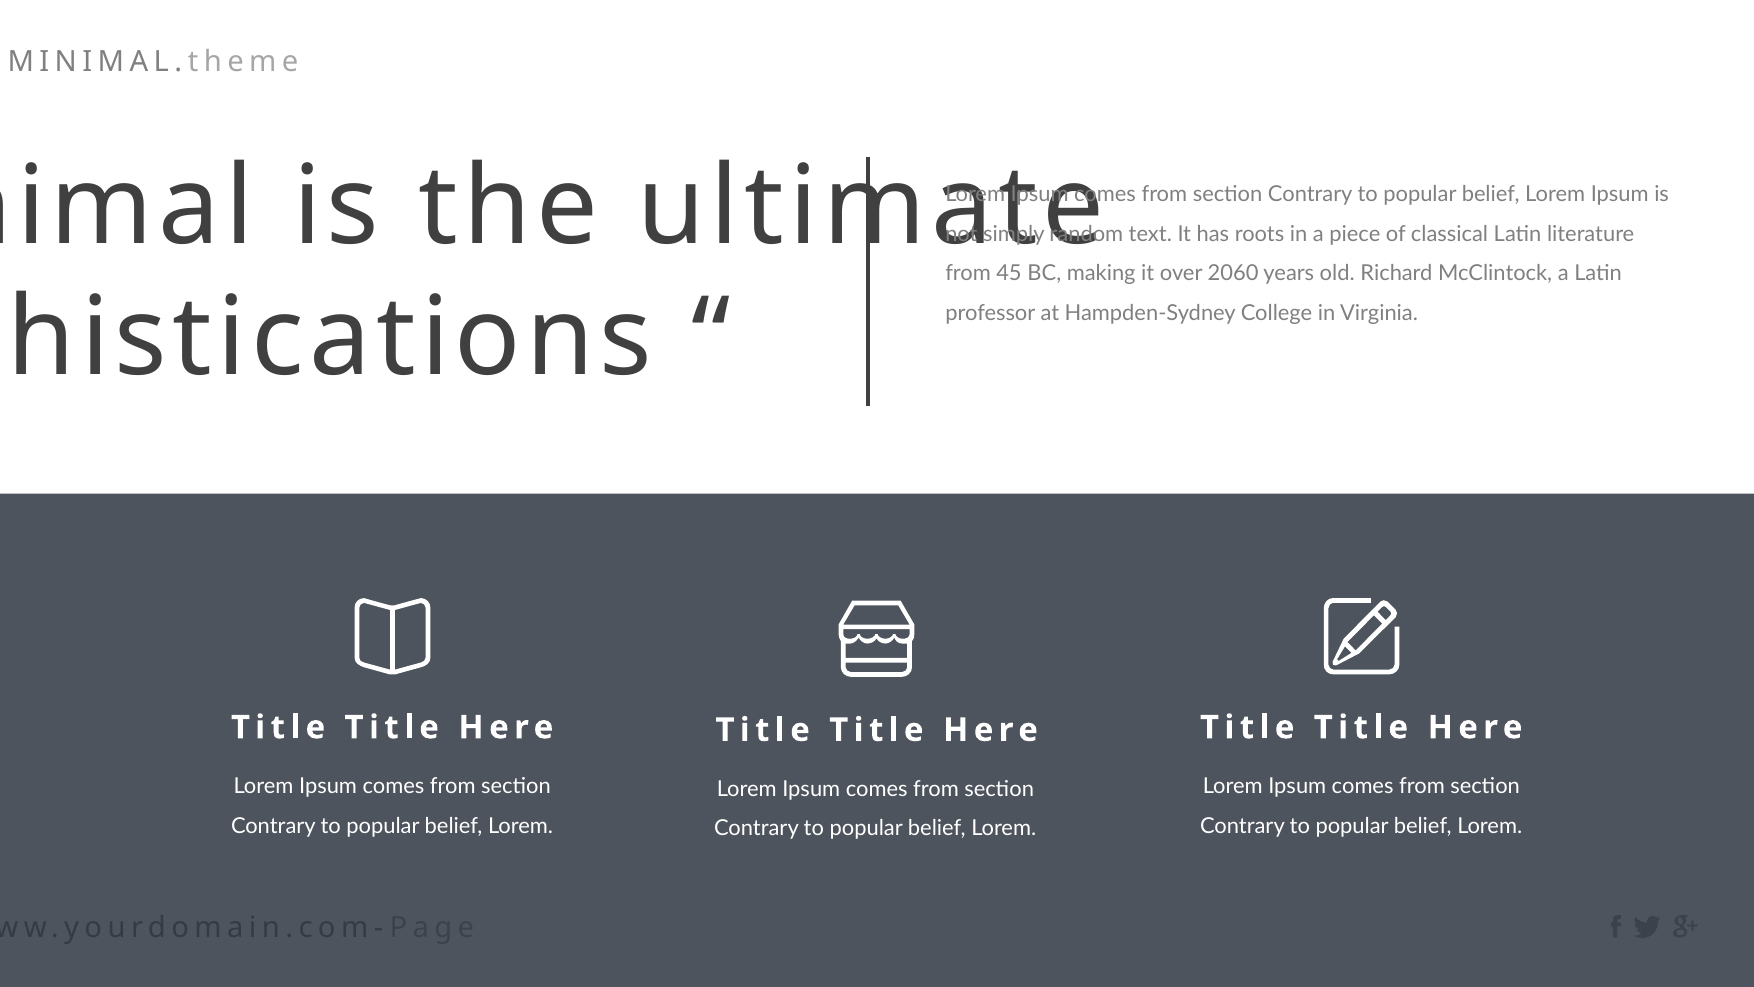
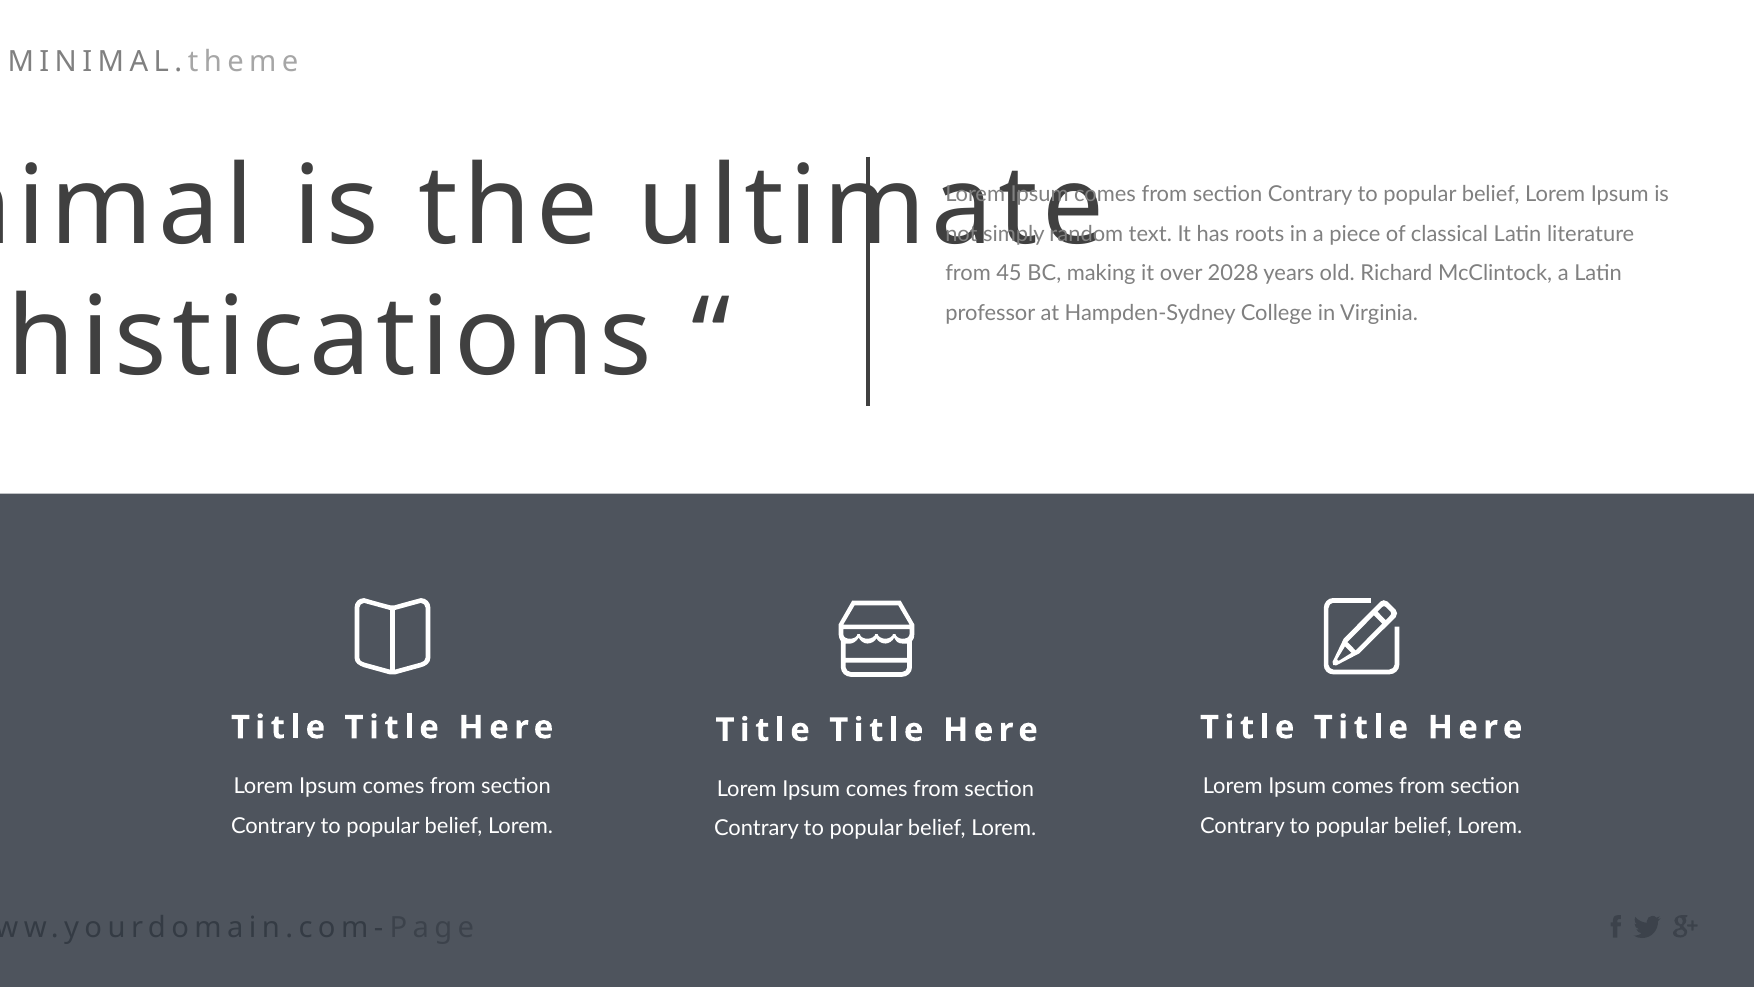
2060: 2060 -> 2028
